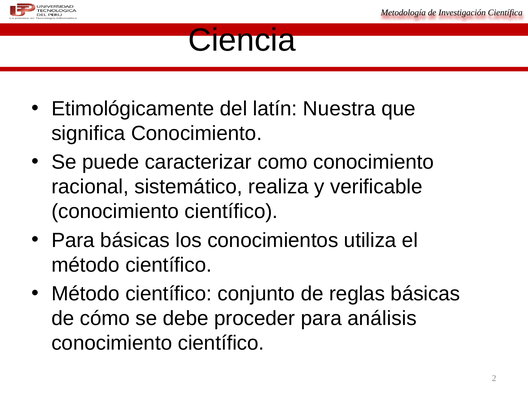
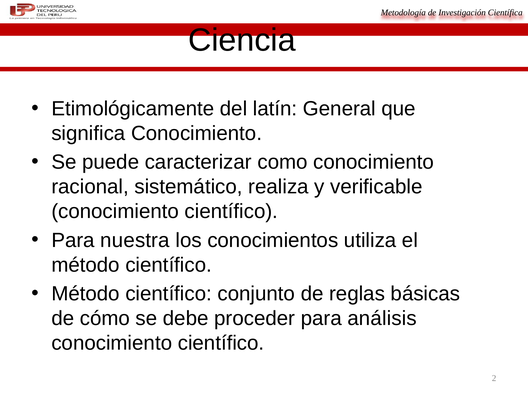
Nuestra: Nuestra -> General
Para básicas: básicas -> nuestra
